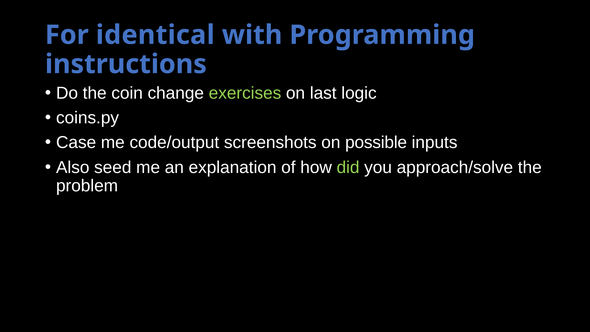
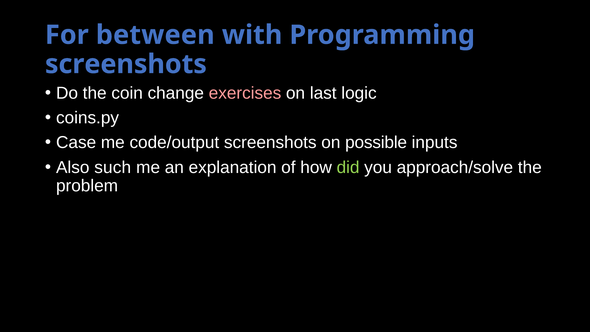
identical: identical -> between
instructions at (126, 64): instructions -> screenshots
exercises colour: light green -> pink
seed: seed -> such
